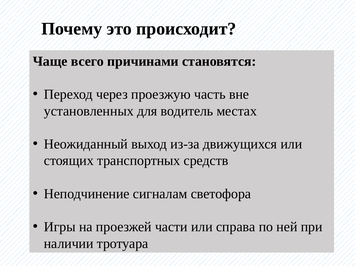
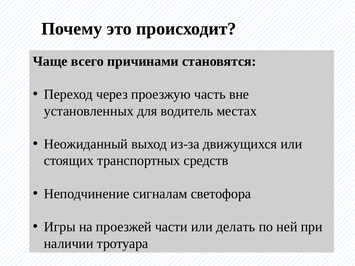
справа: справа -> делать
